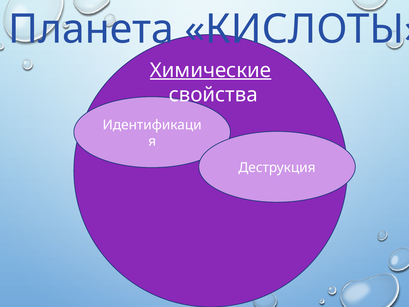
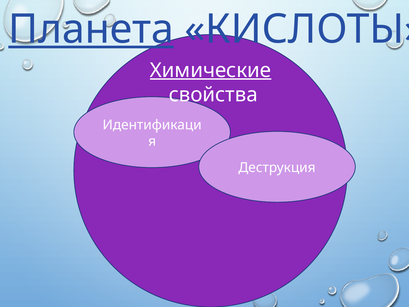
Планета underline: none -> present
